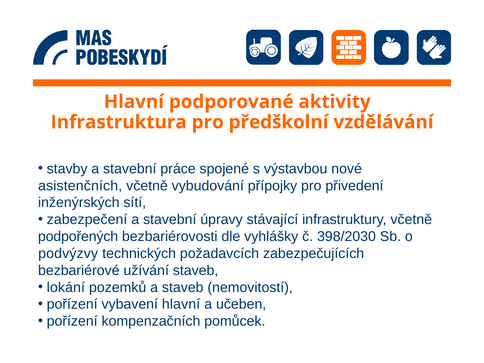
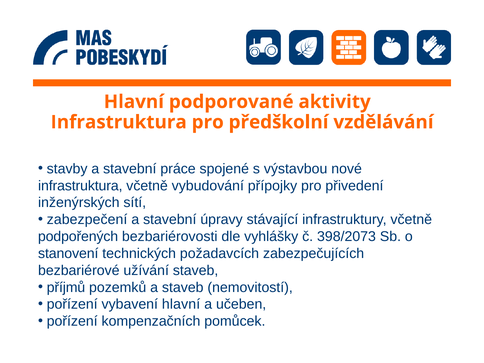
asistenčních at (80, 186): asistenčních -> infrastruktura
398/2030: 398/2030 -> 398/2073
podvýzvy: podvýzvy -> stanovení
lokání: lokání -> příjmů
